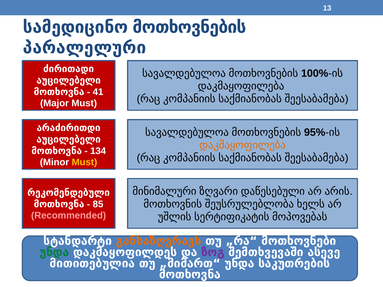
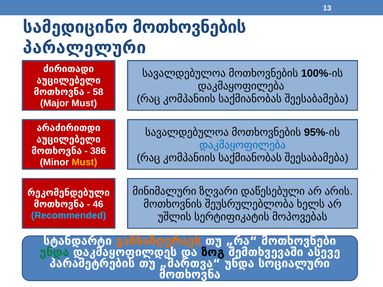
41: 41 -> 58
დაკმაყოფილება at (243, 145) colour: orange -> blue
134: 134 -> 386
85: 85 -> 46
Recommended colour: pink -> light blue
ზოგ colour: purple -> black
მითითებულია: მითითებულია -> პარამეტრების
„მიმართ“: „მიმართ“ -> „მართვა“
საკუთრების: საკუთრების -> სოციალური
